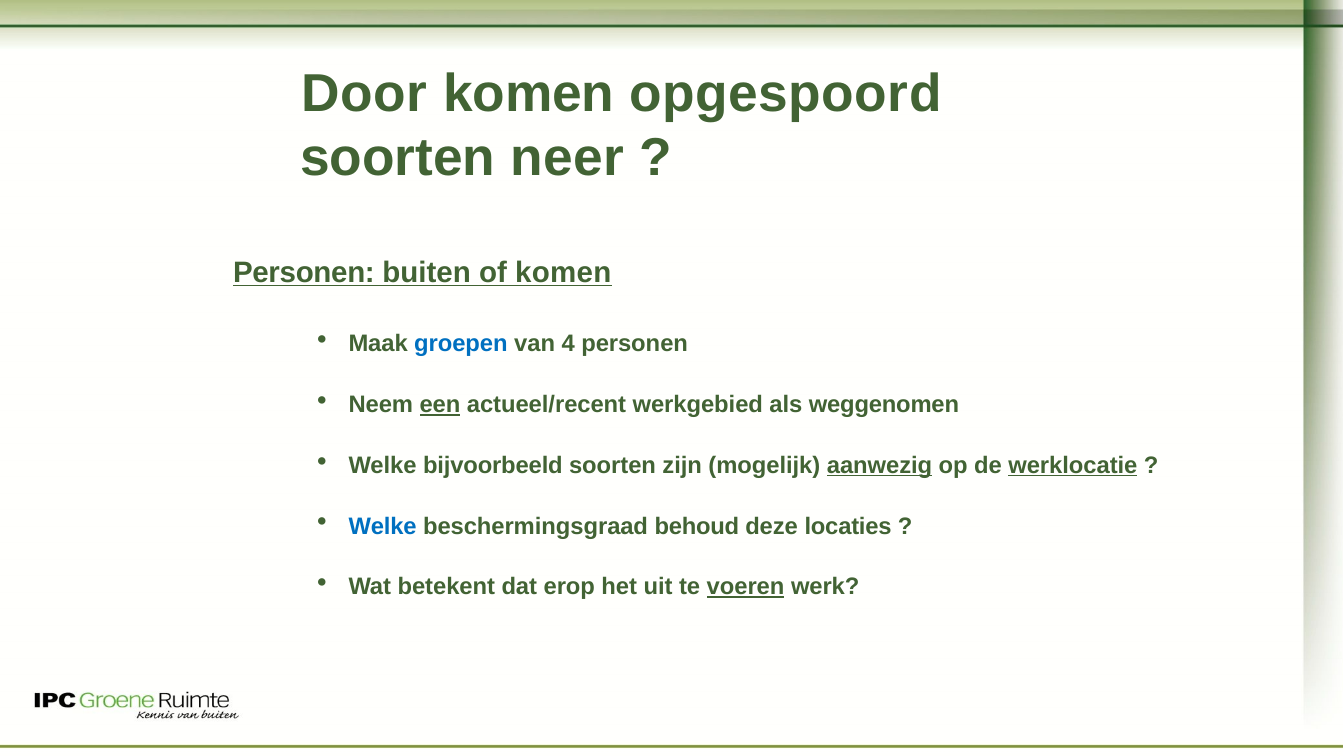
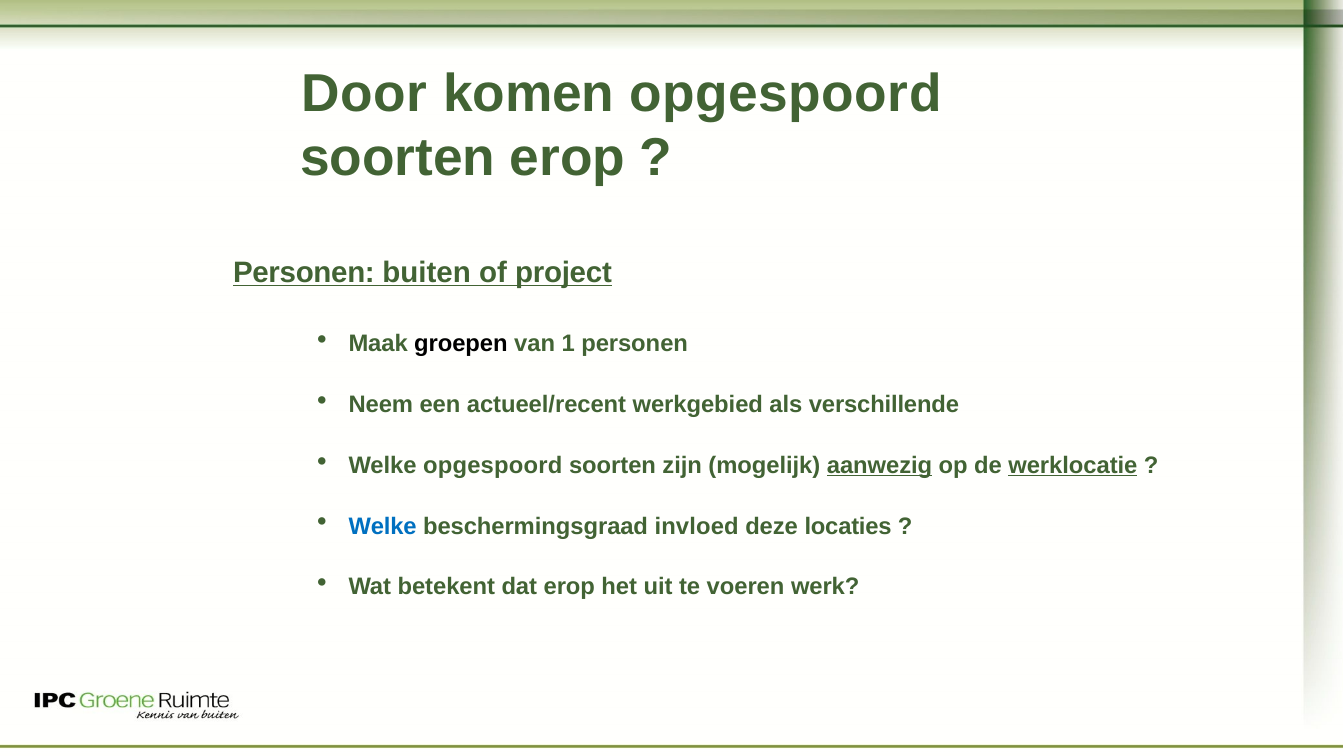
soorten neer: neer -> erop
of komen: komen -> project
groepen colour: blue -> black
4: 4 -> 1
een underline: present -> none
weggenomen: weggenomen -> verschillende
Welke bijvoorbeeld: bijvoorbeeld -> opgespoord
behoud: behoud -> invloed
voeren underline: present -> none
